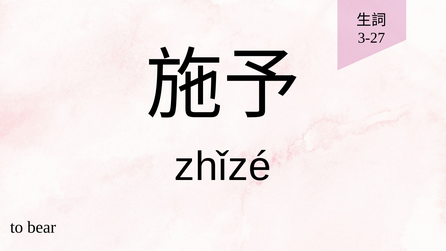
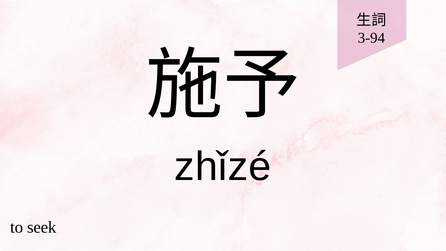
3-27: 3-27 -> 3-94
bear: bear -> seek
